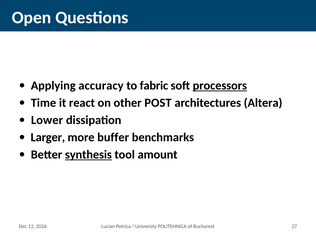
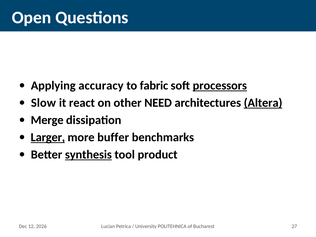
Time: Time -> Slow
POST: POST -> NEED
Altera underline: none -> present
Lower: Lower -> Merge
Larger underline: none -> present
amount: amount -> product
